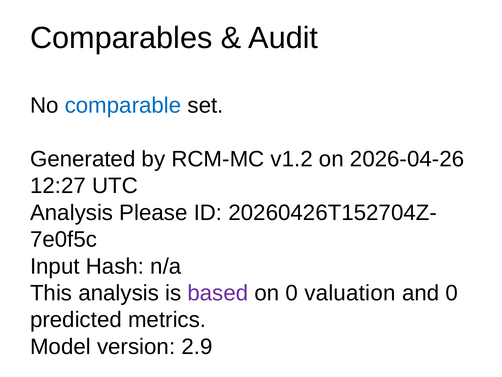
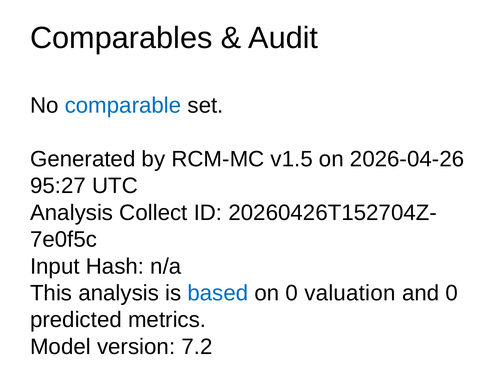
v1.2: v1.2 -> v1.5
12:27: 12:27 -> 95:27
Please: Please -> Collect
based colour: purple -> blue
2.9: 2.9 -> 7.2
